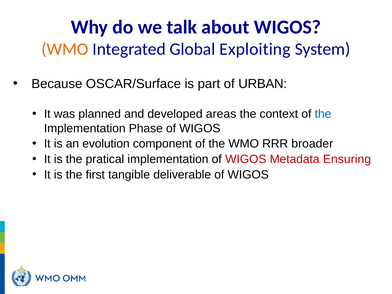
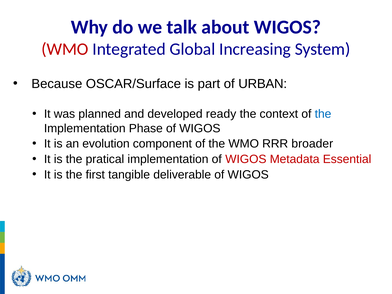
WMO at (65, 49) colour: orange -> red
Exploiting: Exploiting -> Increasing
areas: areas -> ready
Ensuring: Ensuring -> Essential
